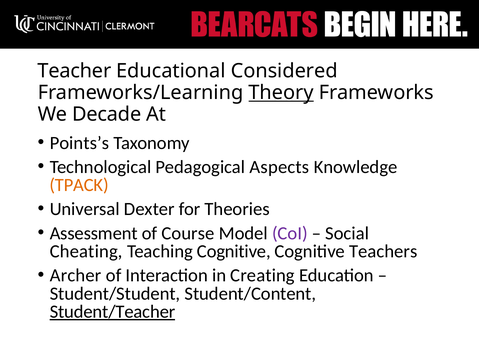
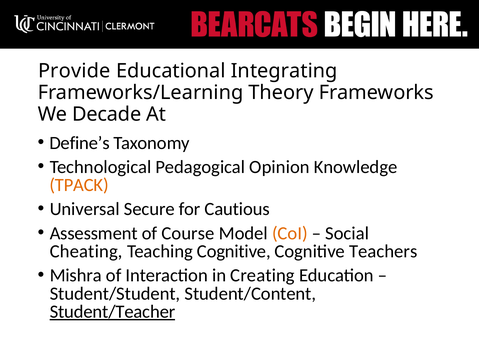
Teacher: Teacher -> Provide
Considered: Considered -> Integrating
Theory underline: present -> none
Points’s: Points’s -> Define’s
Aspects: Aspects -> Opinion
Dexter: Dexter -> Secure
Theories: Theories -> Cautious
CoI colour: purple -> orange
Archer: Archer -> Mishra
